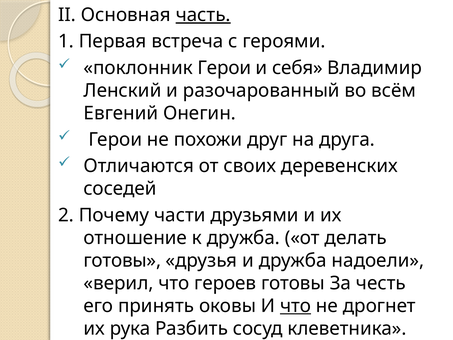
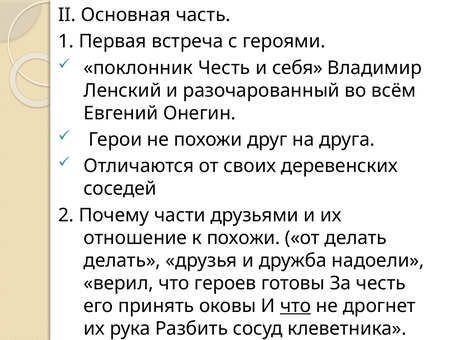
часть underline: present -> none
поклонник Герои: Герои -> Честь
к дружба: дружба -> похожи
готовы at (122, 260): готовы -> делать
